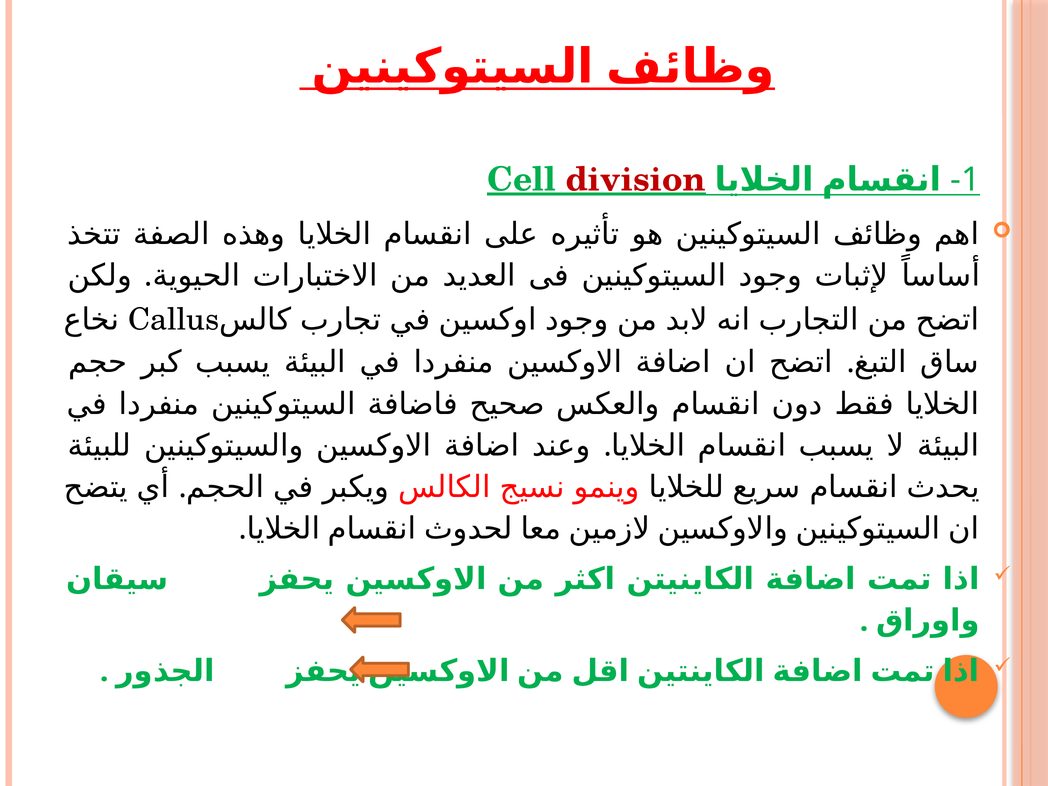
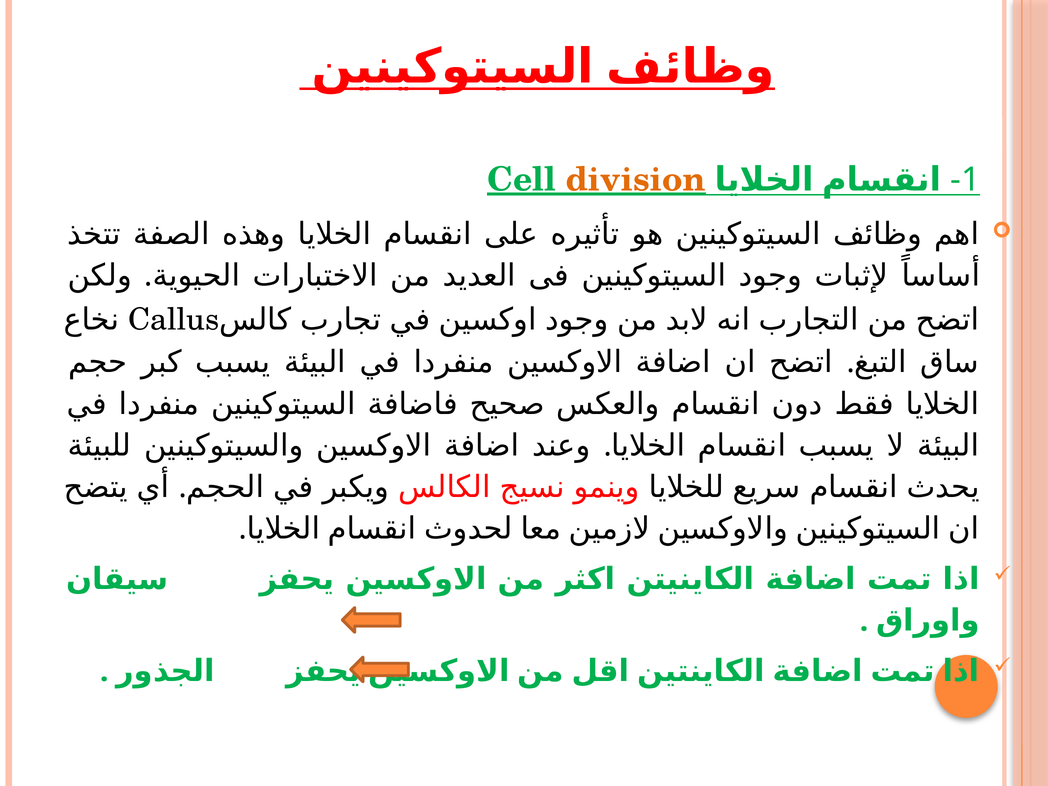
division colour: red -> orange
